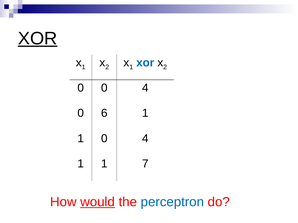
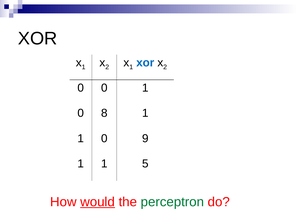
XOR at (38, 39) underline: present -> none
0 0 4: 4 -> 1
6: 6 -> 8
1 0 4: 4 -> 9
7: 7 -> 5
perceptron colour: blue -> green
